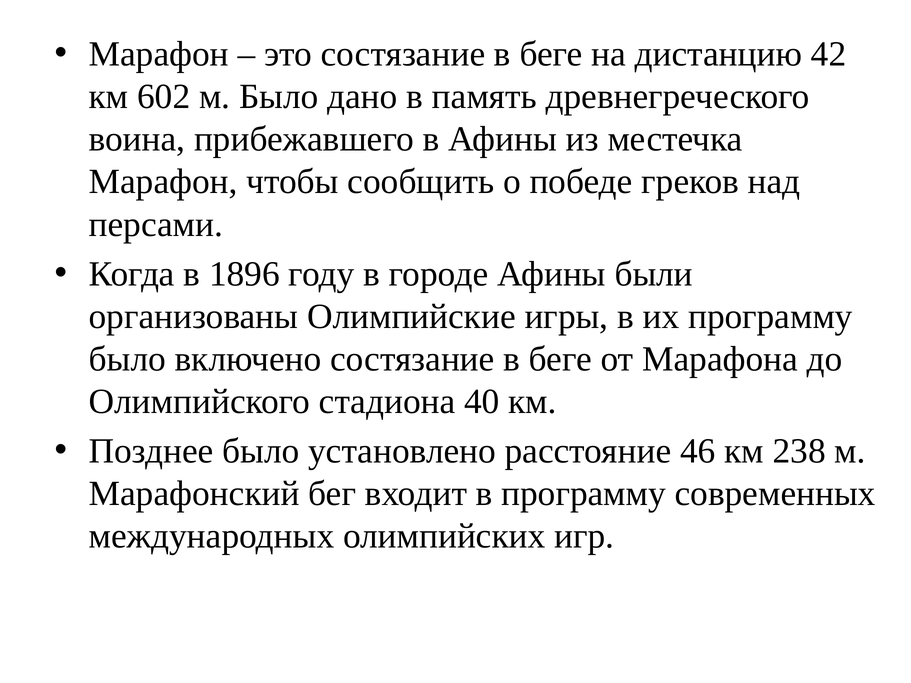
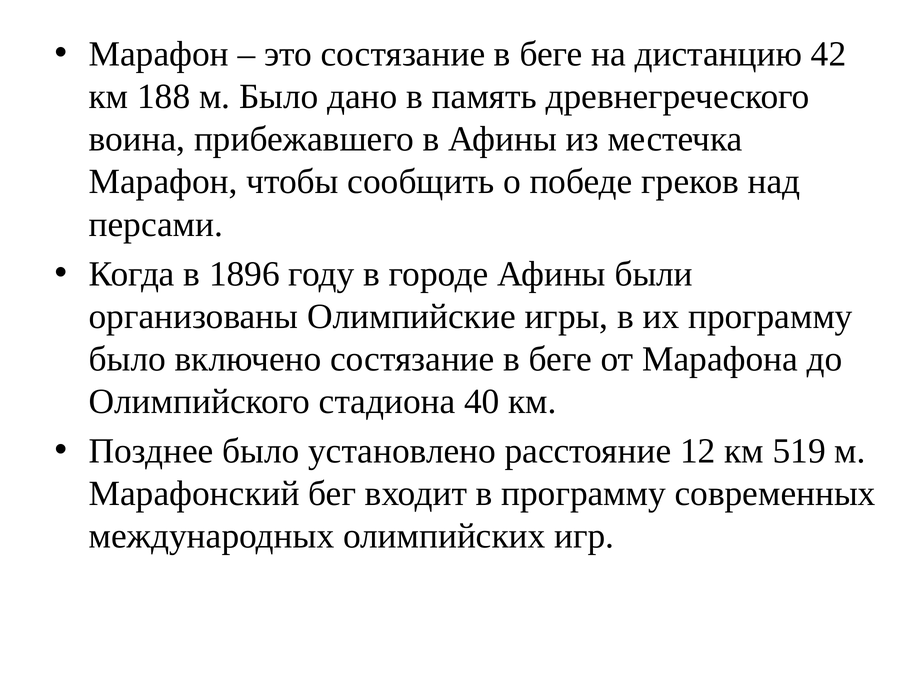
602: 602 -> 188
46: 46 -> 12
238: 238 -> 519
